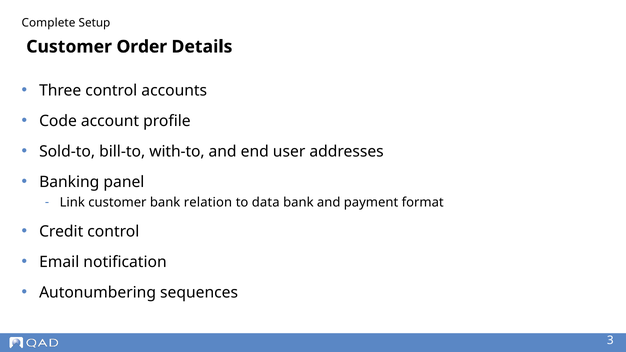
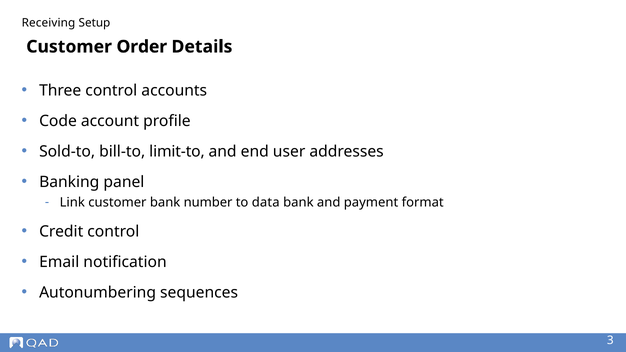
Complete: Complete -> Receiving
with-to: with-to -> limit-to
relation: relation -> number
